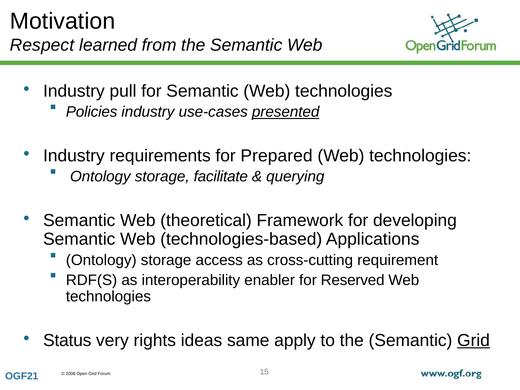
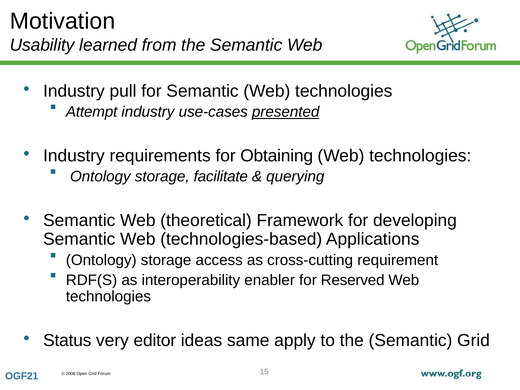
Respect: Respect -> Usability
Policies: Policies -> Attempt
Prepared: Prepared -> Obtaining
rights: rights -> editor
Grid at (473, 340) underline: present -> none
